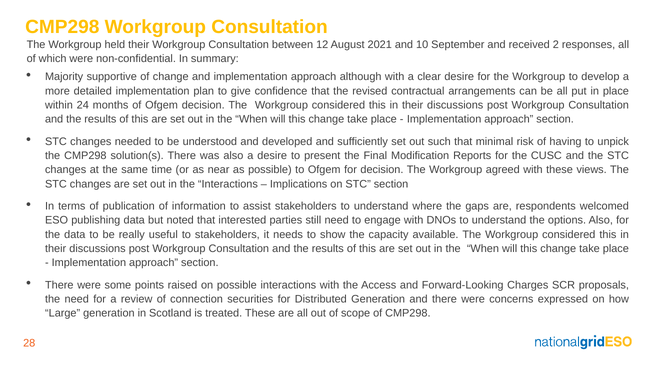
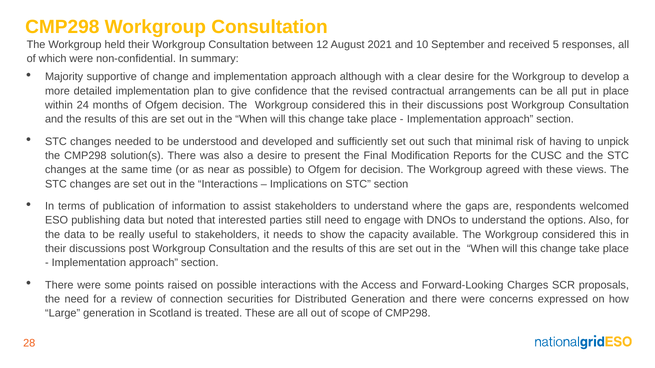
2: 2 -> 5
